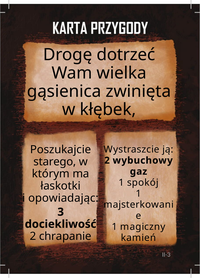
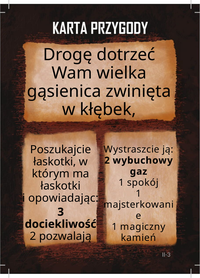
starego at (55, 162): starego -> łaskotki
chrapanie: chrapanie -> pozwalają
